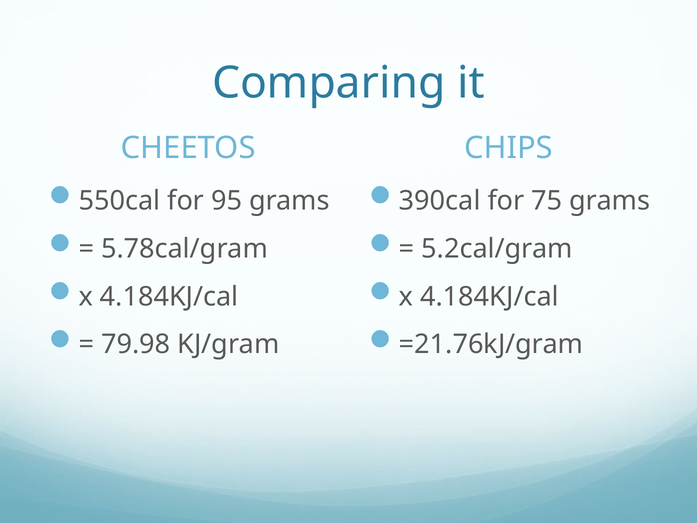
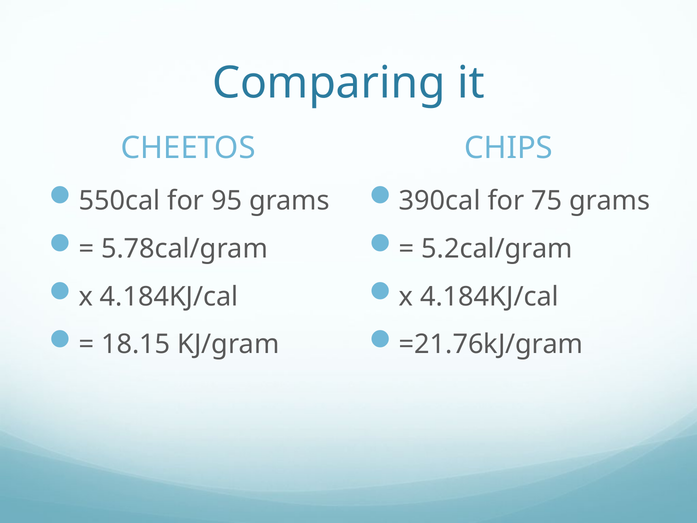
79.98: 79.98 -> 18.15
